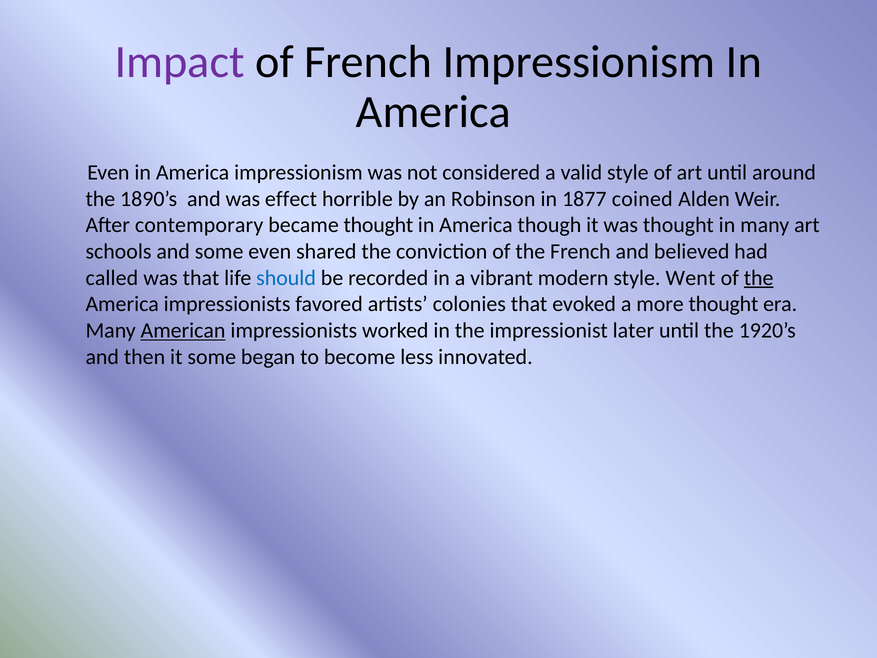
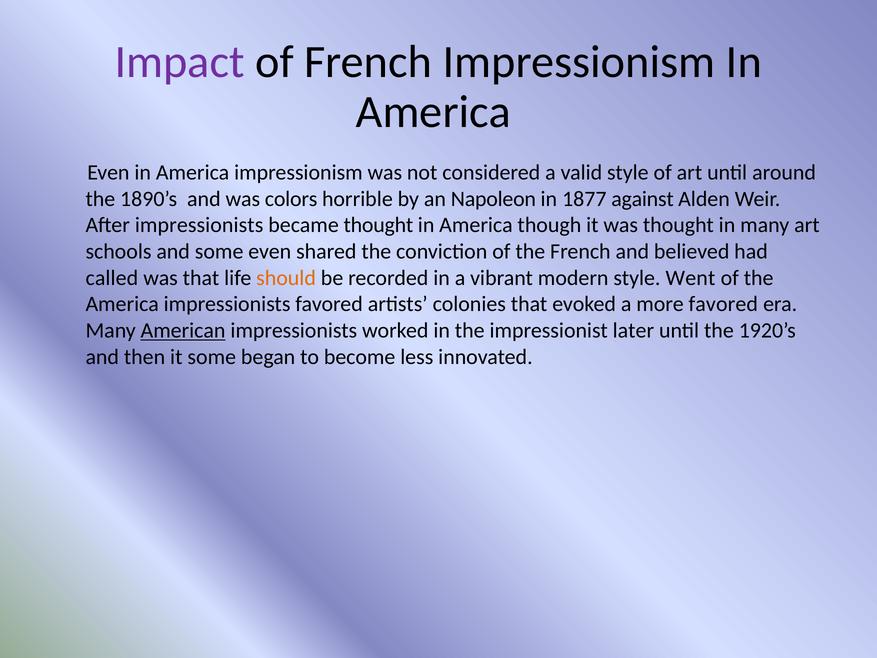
effect: effect -> colors
Robinson: Robinson -> Napoleon
coined: coined -> against
After contemporary: contemporary -> impressionists
should colour: blue -> orange
the at (759, 278) underline: present -> none
more thought: thought -> favored
